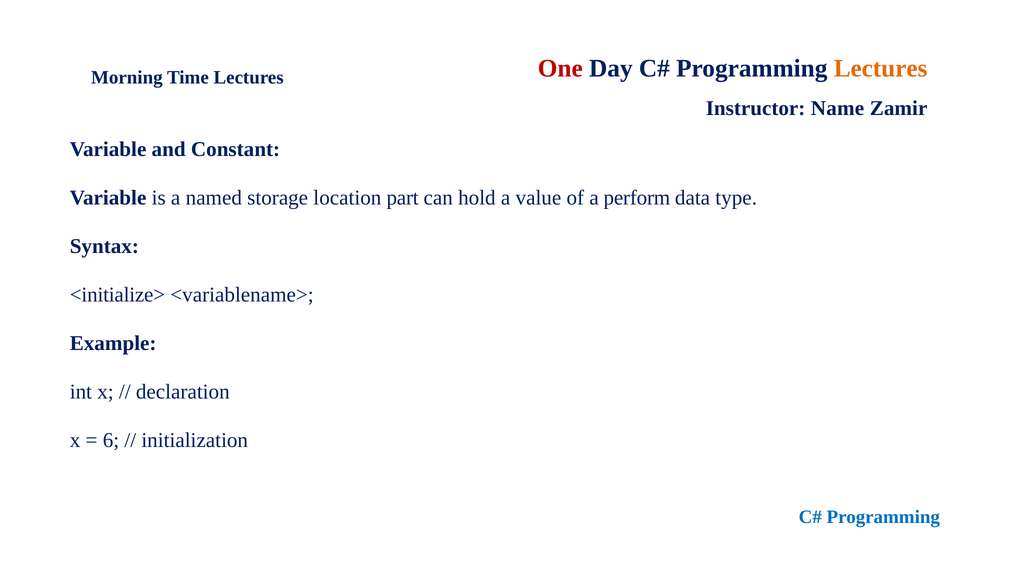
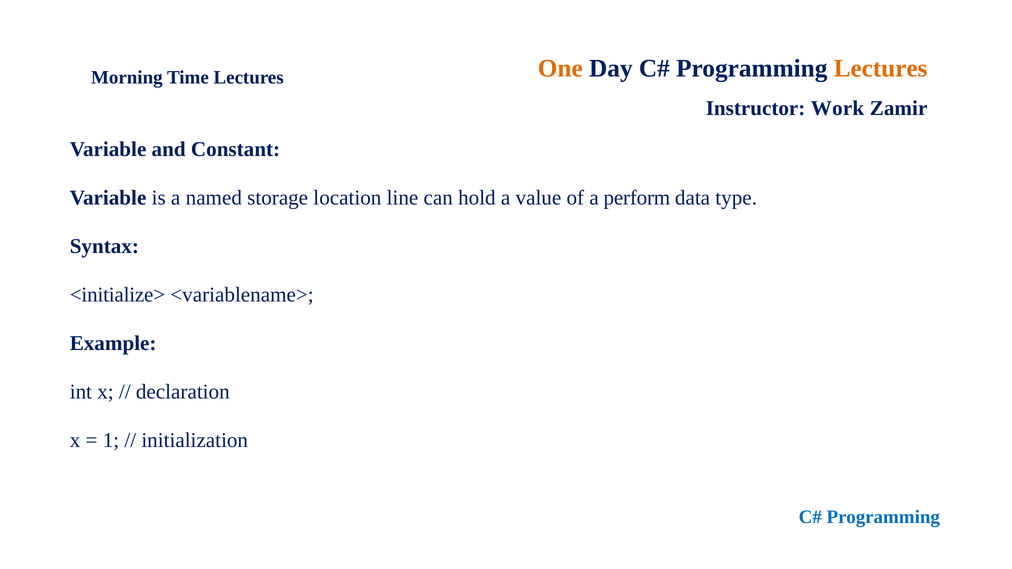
One colour: red -> orange
Name: Name -> Work
part: part -> line
6: 6 -> 1
